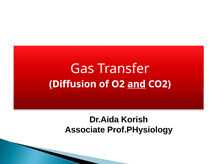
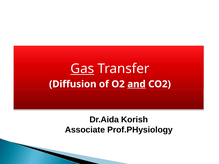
Gas underline: none -> present
